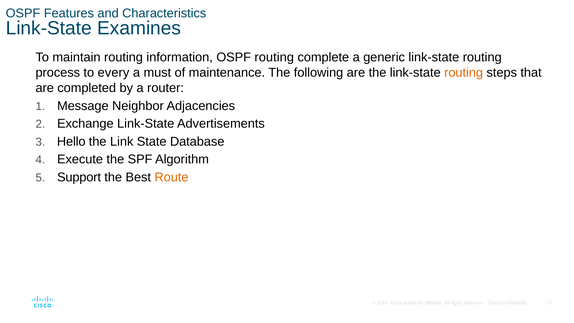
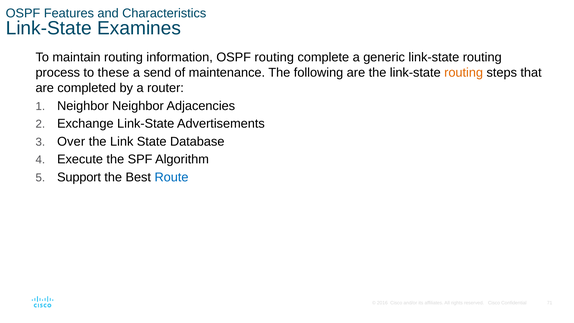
every: every -> these
must: must -> send
Message at (83, 106): Message -> Neighbor
Hello: Hello -> Over
Route colour: orange -> blue
